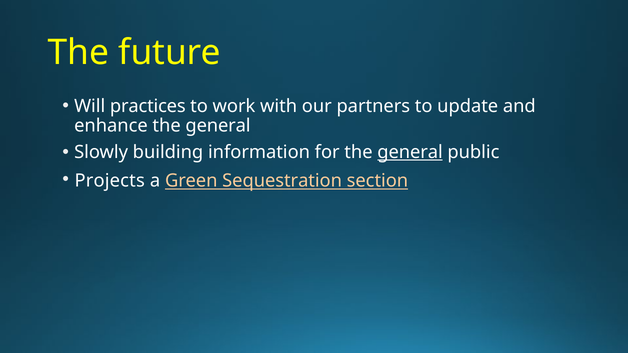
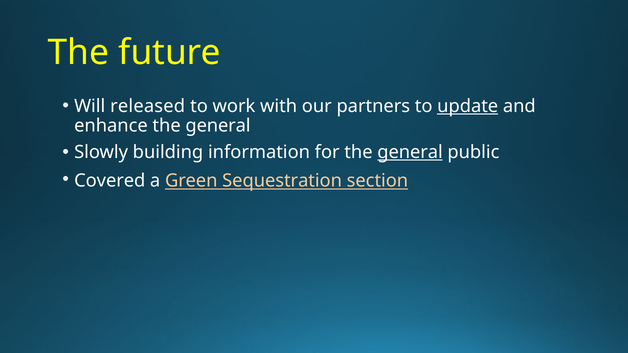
practices: practices -> released
update underline: none -> present
Projects: Projects -> Covered
